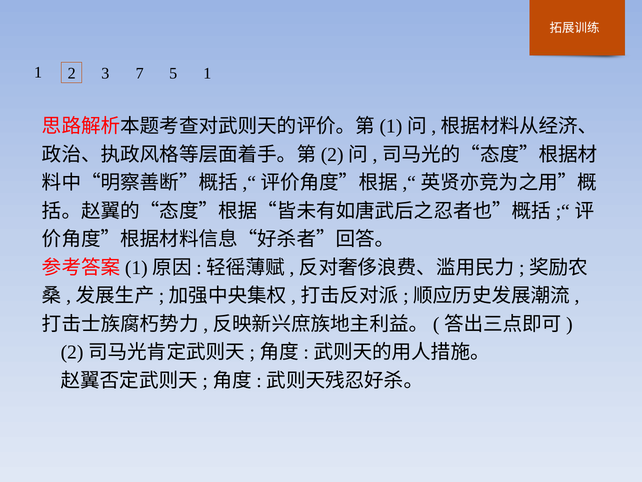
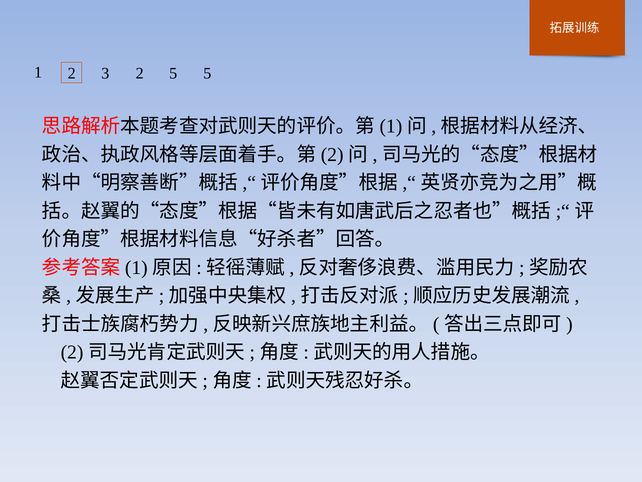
3 7: 7 -> 2
5 1: 1 -> 5
